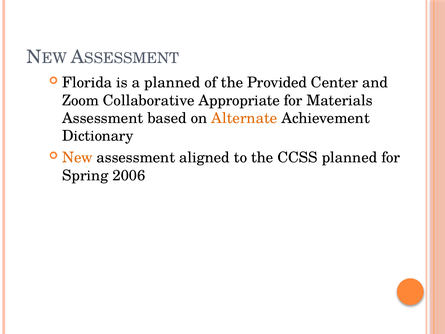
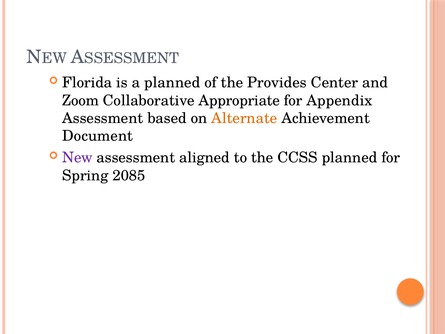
Provided: Provided -> Provides
Materials: Materials -> Appendix
Dictionary: Dictionary -> Document
New colour: orange -> purple
2006: 2006 -> 2085
